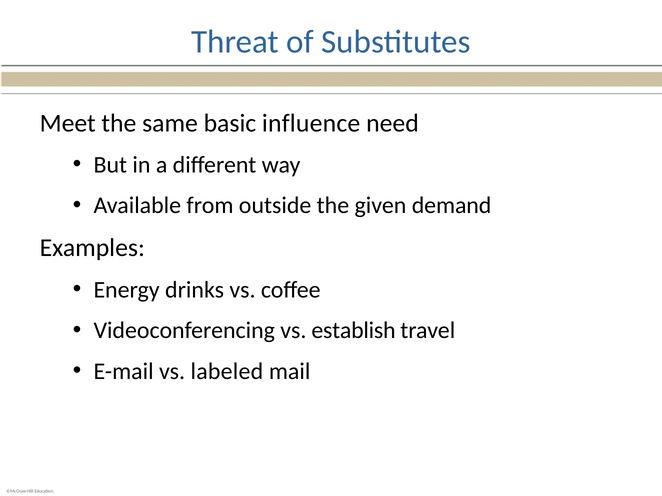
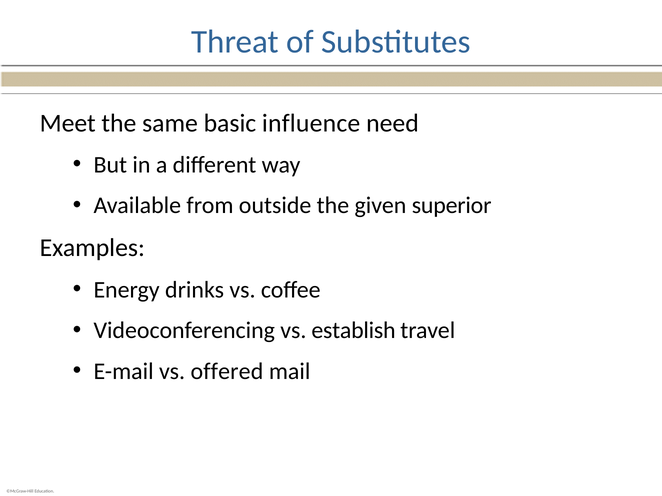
demand: demand -> superior
labeled: labeled -> offered
